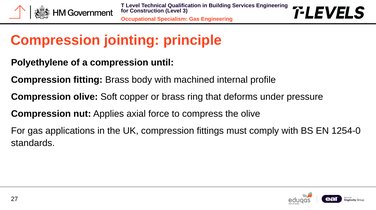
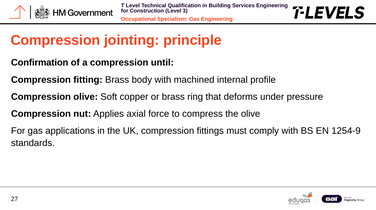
Polyethylene: Polyethylene -> Confirmation
1254-0: 1254-0 -> 1254-9
